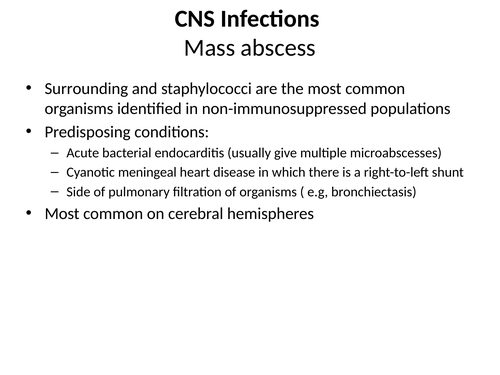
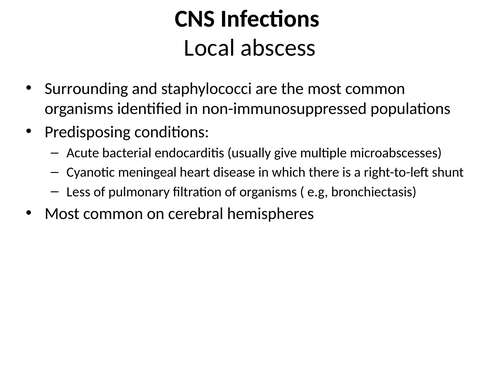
Mass: Mass -> Local
Side: Side -> Less
